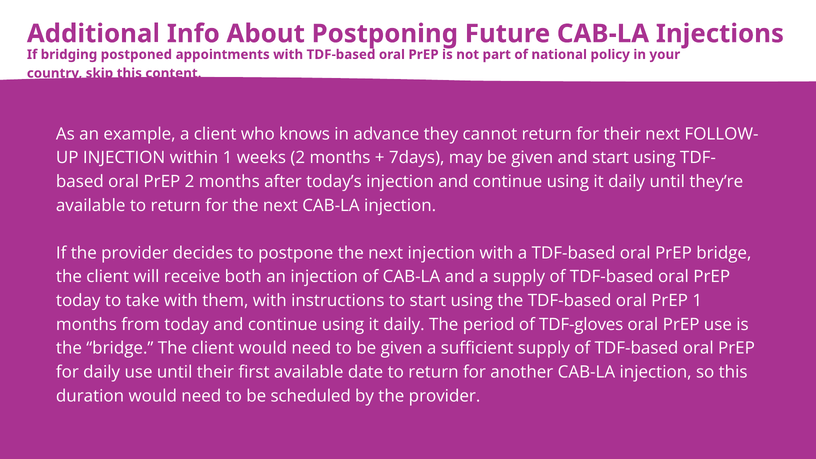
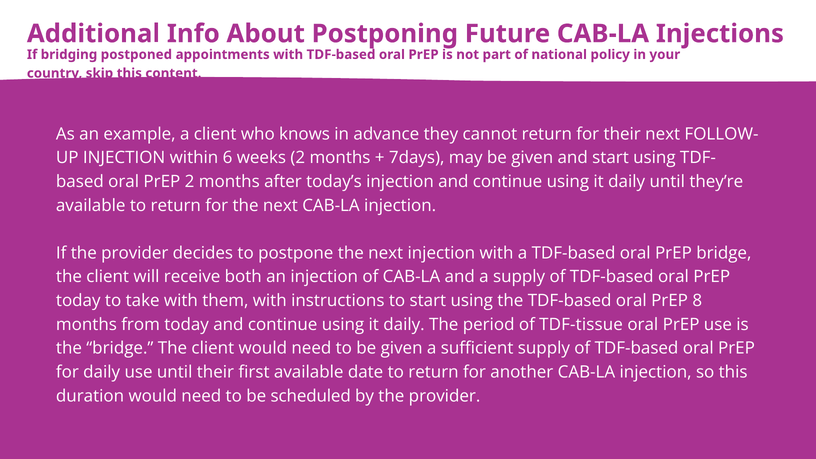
within 1: 1 -> 6
PrEP 1: 1 -> 8
TDF-gloves: TDF-gloves -> TDF-tissue
